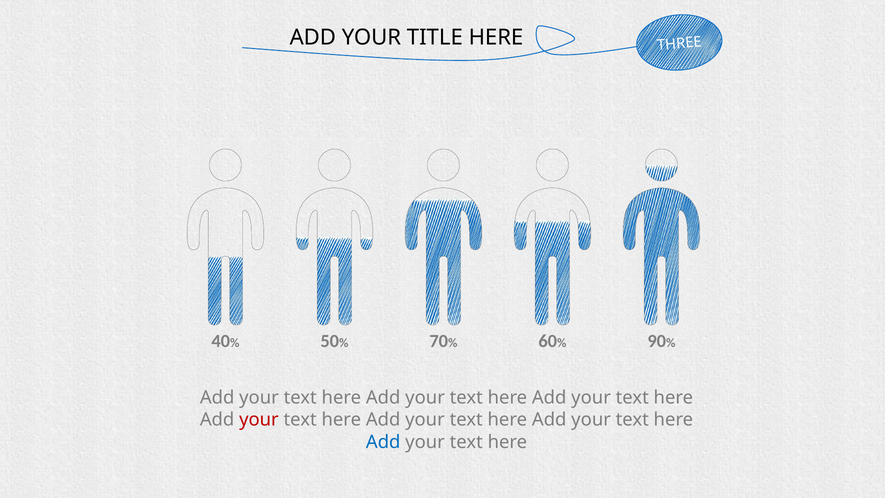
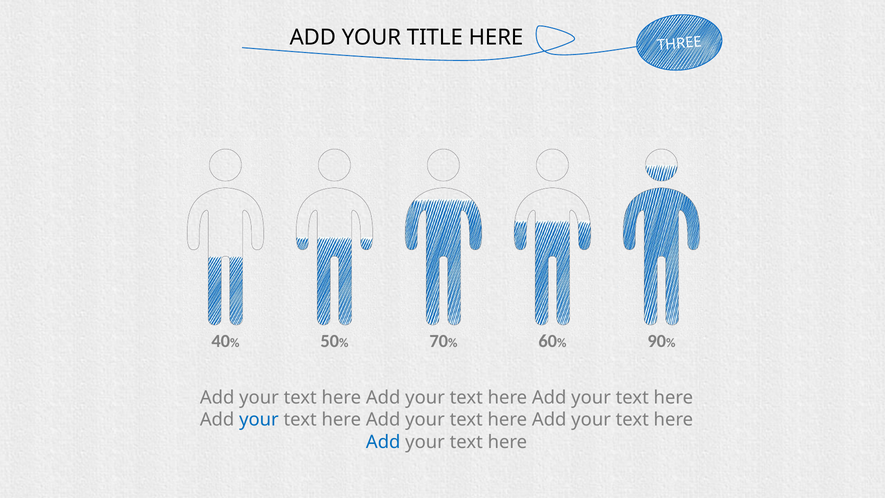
your at (259, 420) colour: red -> blue
